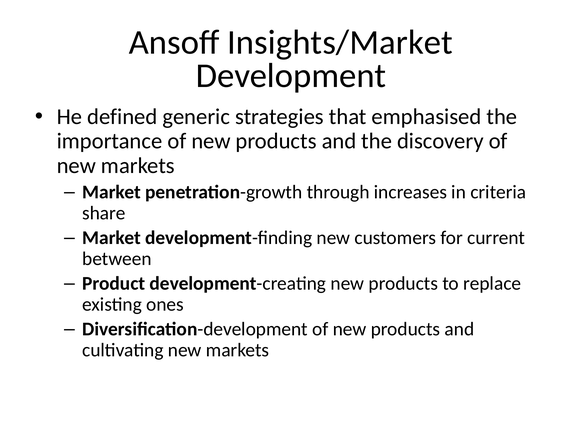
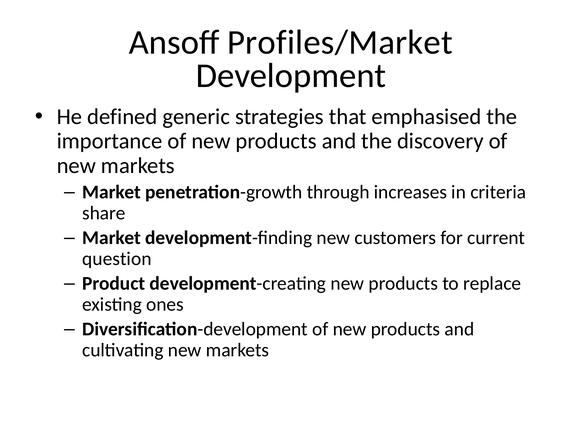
Insights/Market: Insights/Market -> Profiles/Market
between: between -> question
